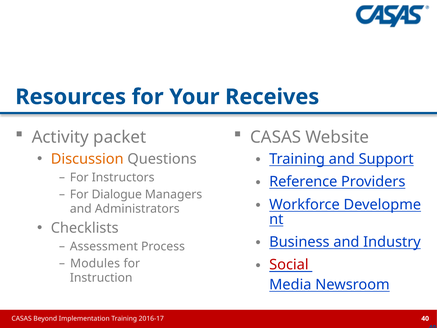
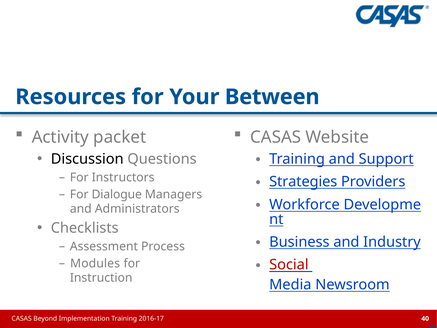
Receives: Receives -> Between
Discussion colour: orange -> black
Reference: Reference -> Strategies
